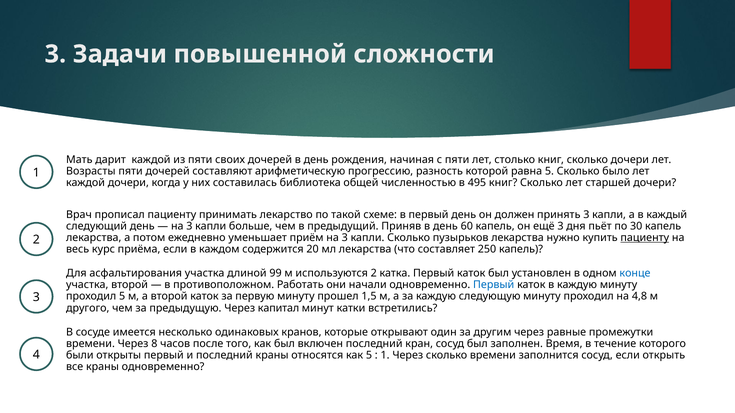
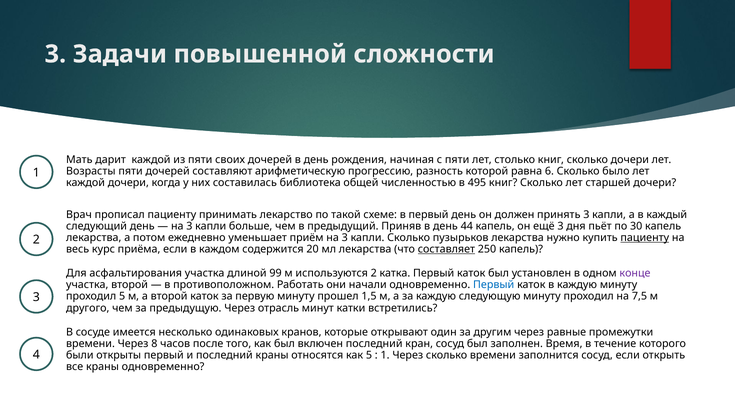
равна 5: 5 -> 6
60: 60 -> 44
составляет underline: none -> present
конце colour: blue -> purple
4,8: 4,8 -> 7,5
капитал: капитал -> отрасль
